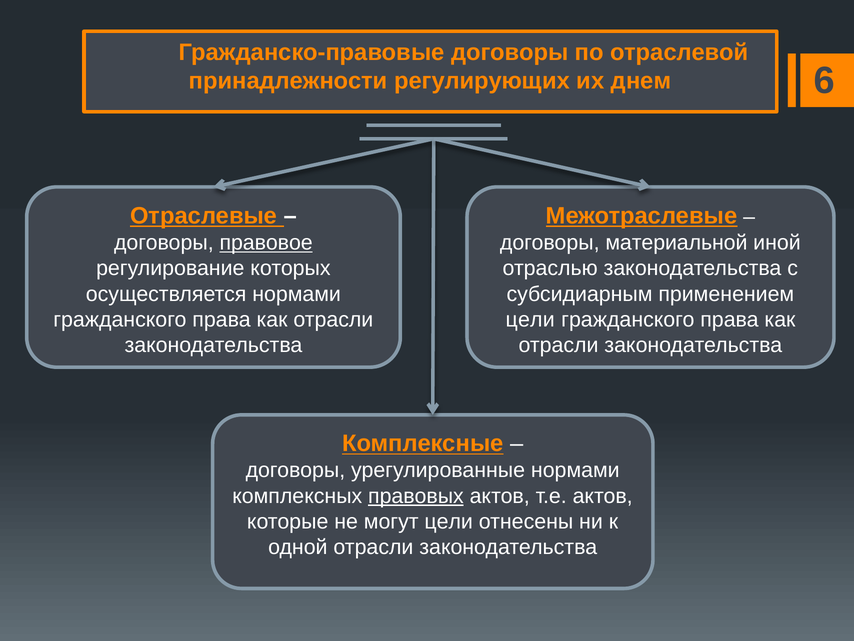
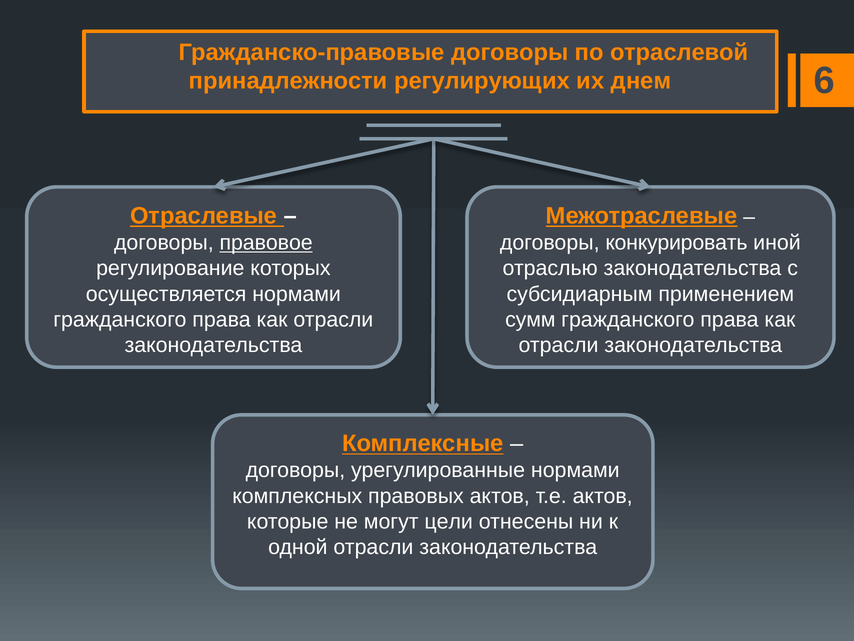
материальной: материальной -> конкурировать
цели at (530, 319): цели -> сумм
правовых underline: present -> none
